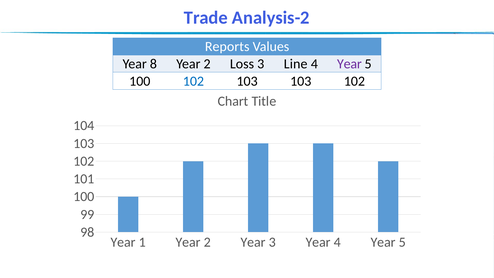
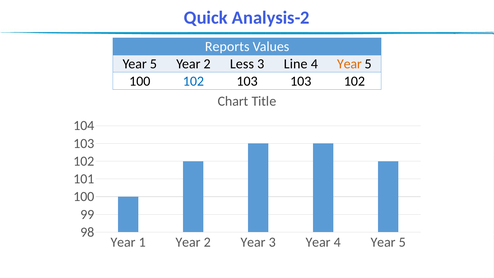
Trade: Trade -> Quick
8 at (153, 64): 8 -> 5
Loss: Loss -> Less
Year at (349, 64) colour: purple -> orange
